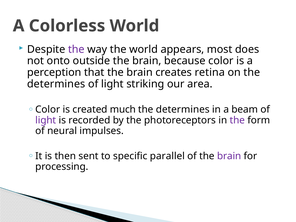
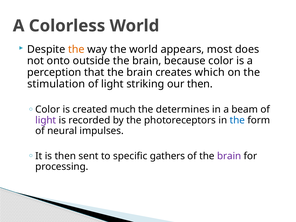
the at (76, 49) colour: purple -> orange
retina: retina -> which
determines at (56, 84): determines -> stimulation
our area: area -> then
the at (237, 120) colour: purple -> blue
parallel: parallel -> gathers
